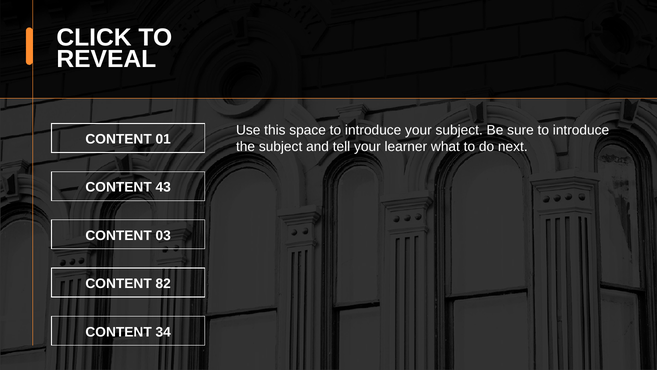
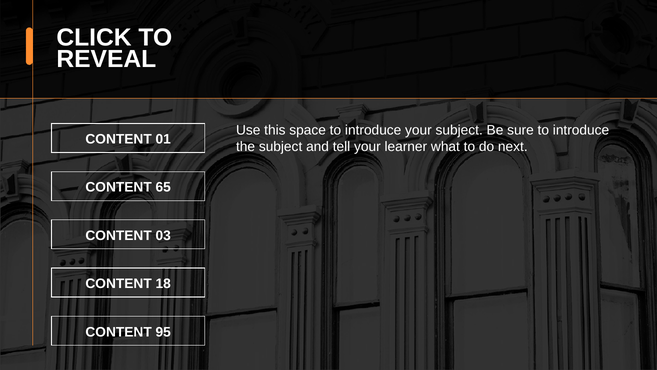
43: 43 -> 65
82: 82 -> 18
34: 34 -> 95
